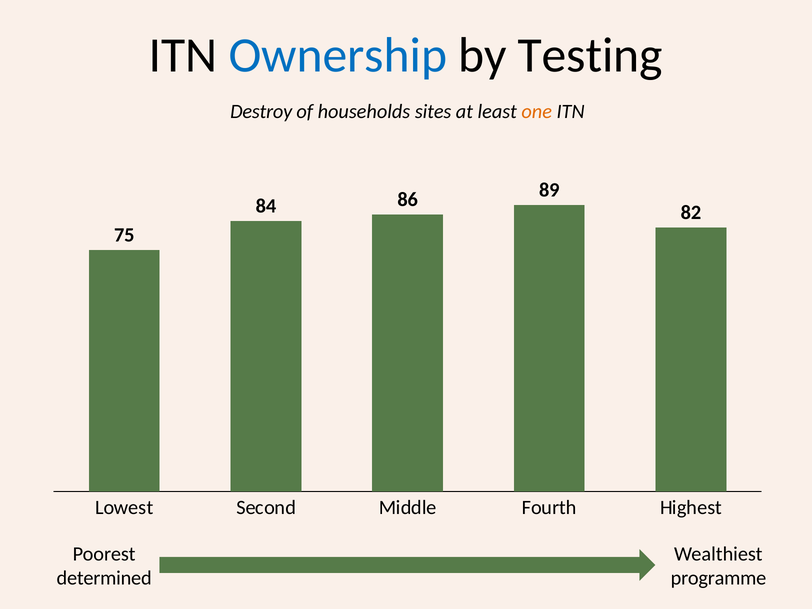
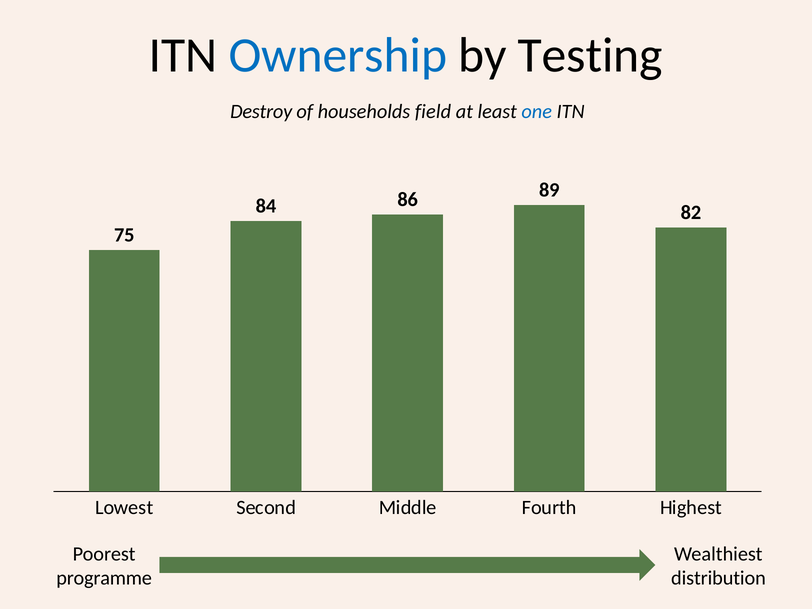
sites: sites -> field
one colour: orange -> blue
determined: determined -> programme
programme: programme -> distribution
